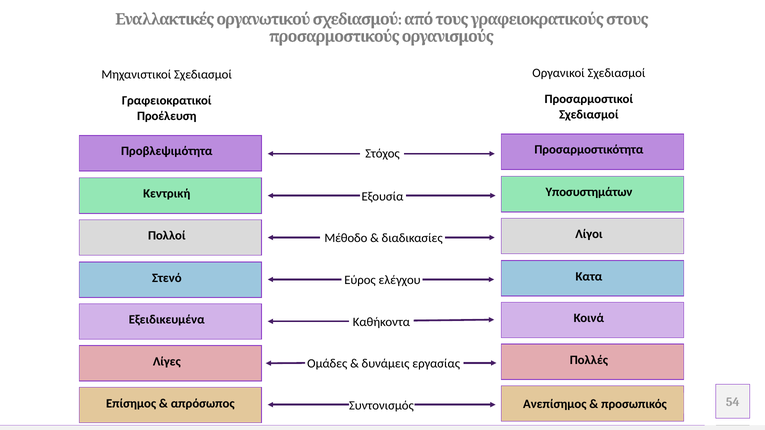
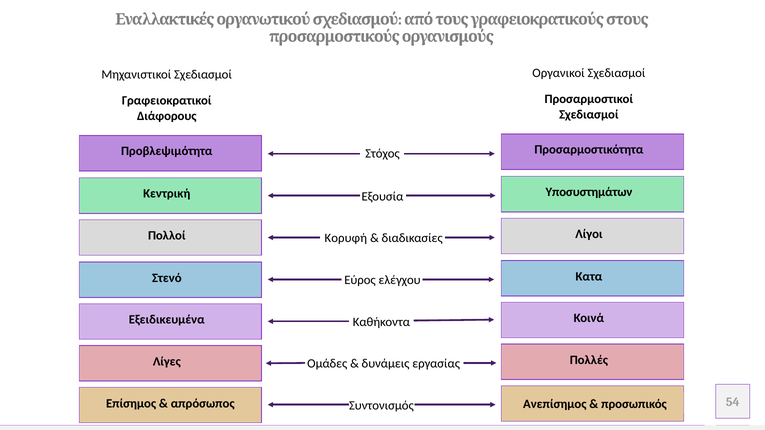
Προέλευση: Προέλευση -> Διάφορους
Μέθοδο: Μέθοδο -> Κορυφή
